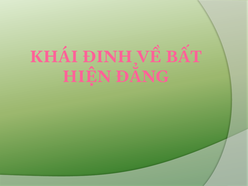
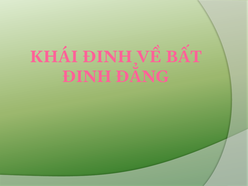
HIỆN at (87, 77): HIỆN -> ĐINH
